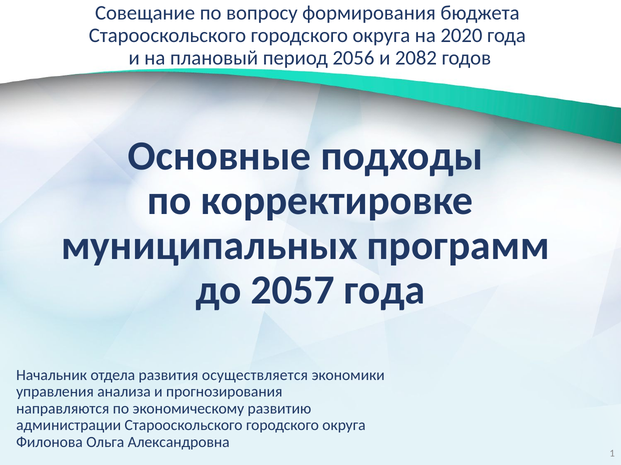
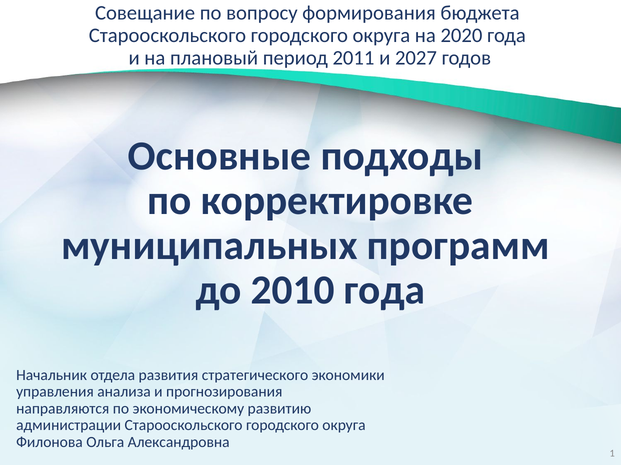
2056: 2056 -> 2011
2082: 2082 -> 2027
2057: 2057 -> 2010
осуществляется: осуществляется -> стратегического
